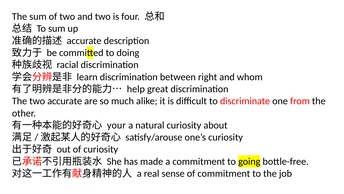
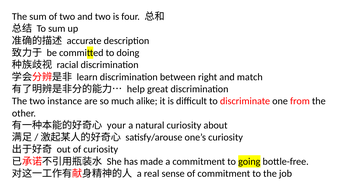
whom: whom -> match
two accurate: accurate -> instance
